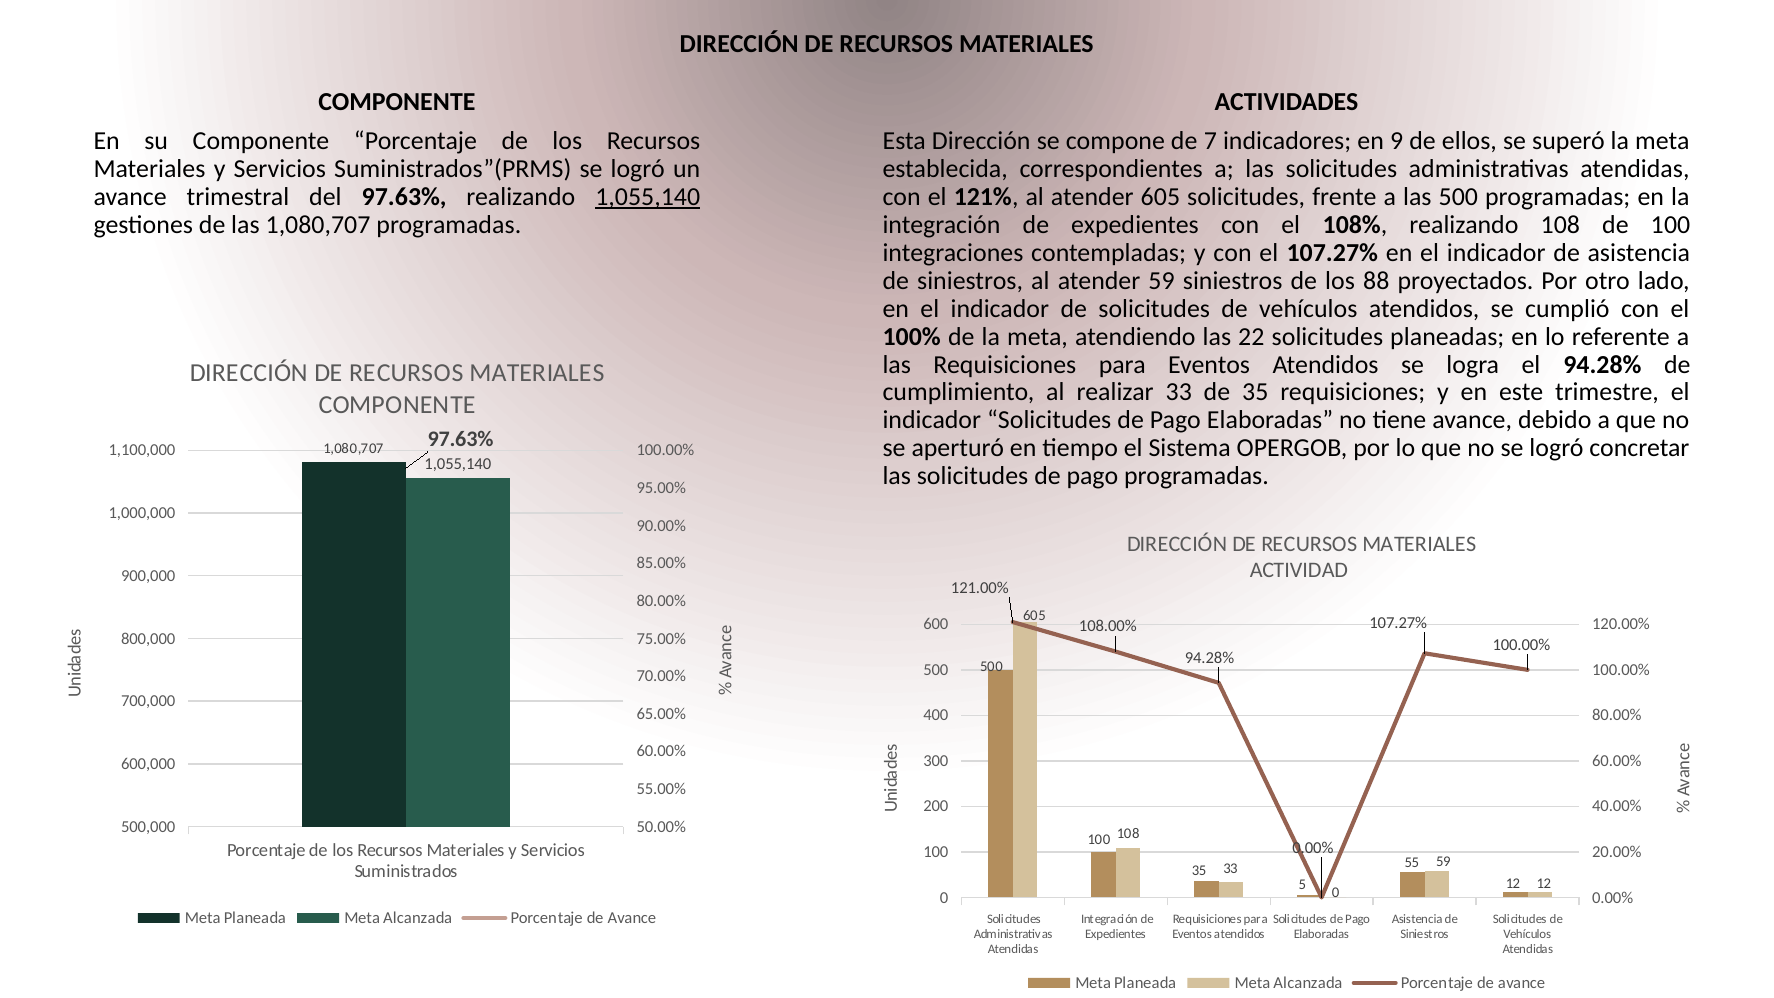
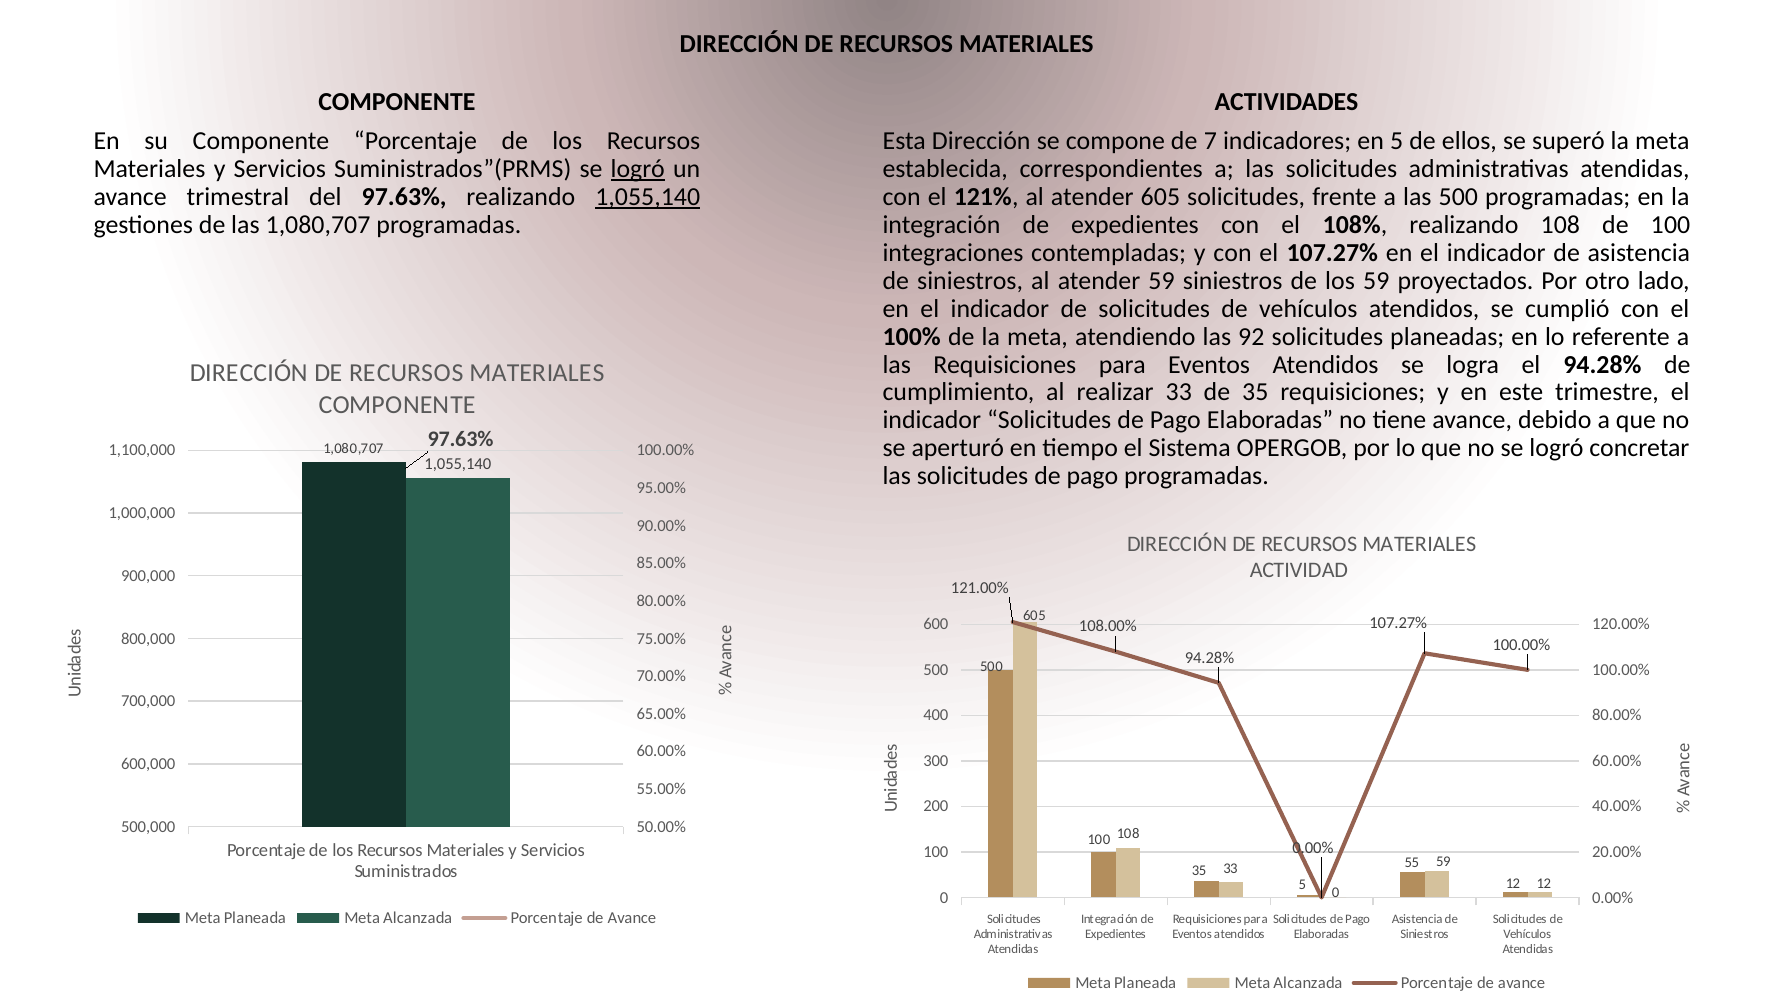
en 9: 9 -> 5
logró at (638, 169) underline: none -> present
los 88: 88 -> 59
22: 22 -> 92
